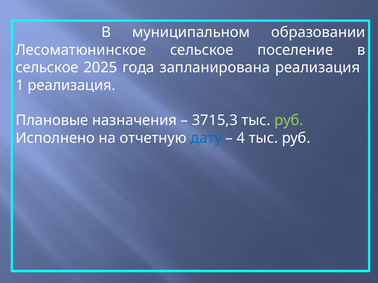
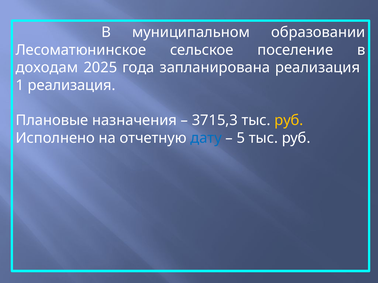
сельское at (47, 68): сельское -> доходам
руб at (289, 121) colour: light green -> yellow
4: 4 -> 5
